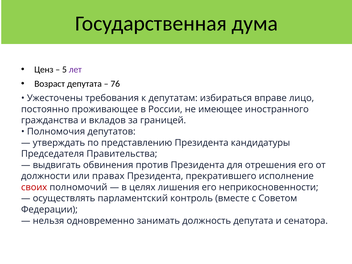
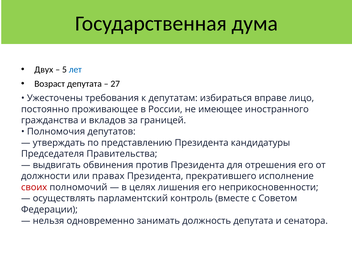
Ценз: Ценз -> Двух
лет colour: purple -> blue
76: 76 -> 27
